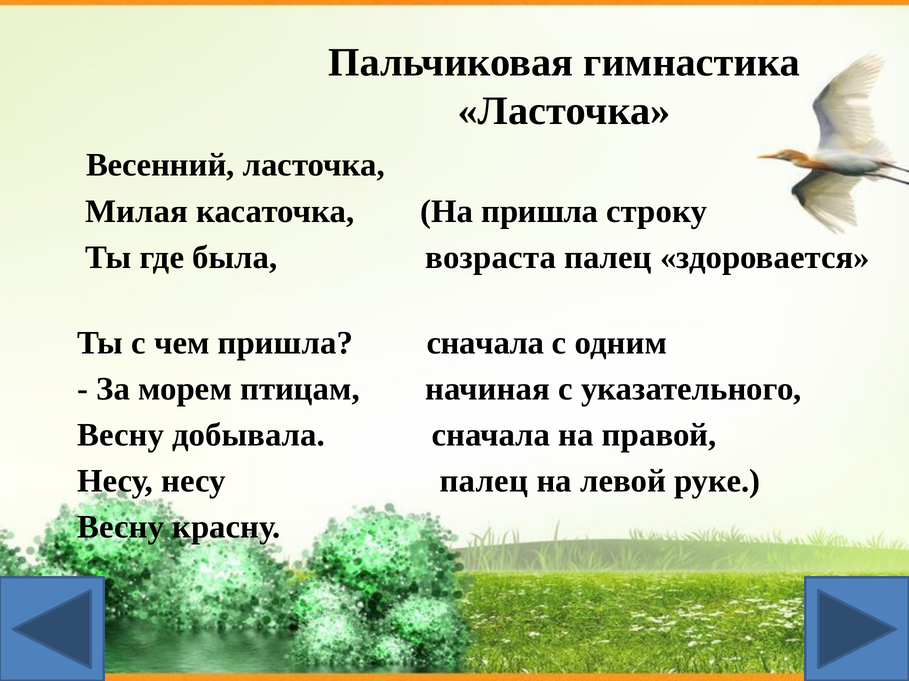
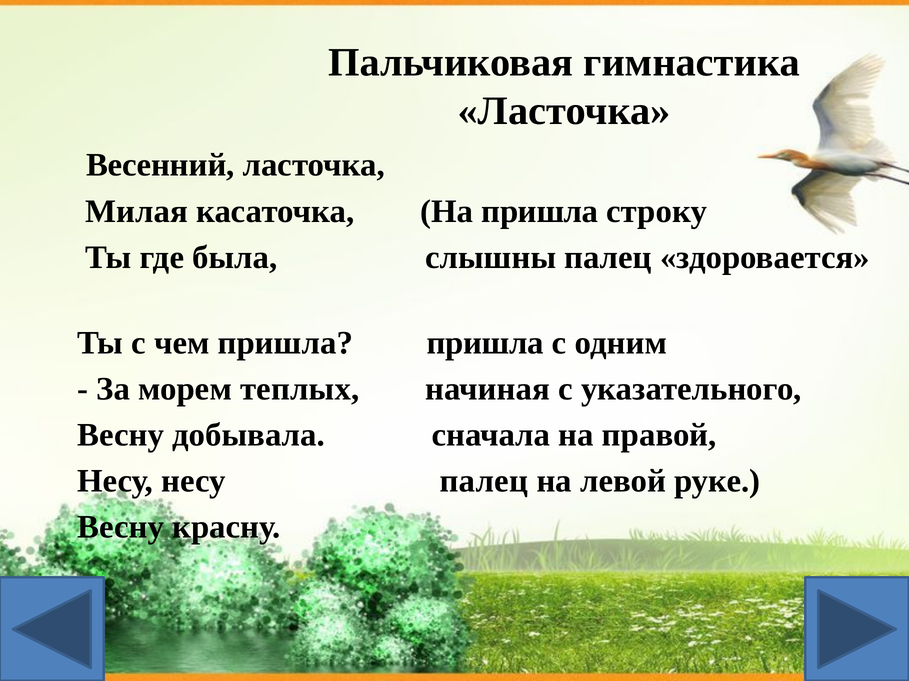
возраста: возраста -> слышны
пришла сначала: сначала -> пришла
птицам: птицам -> теплых
